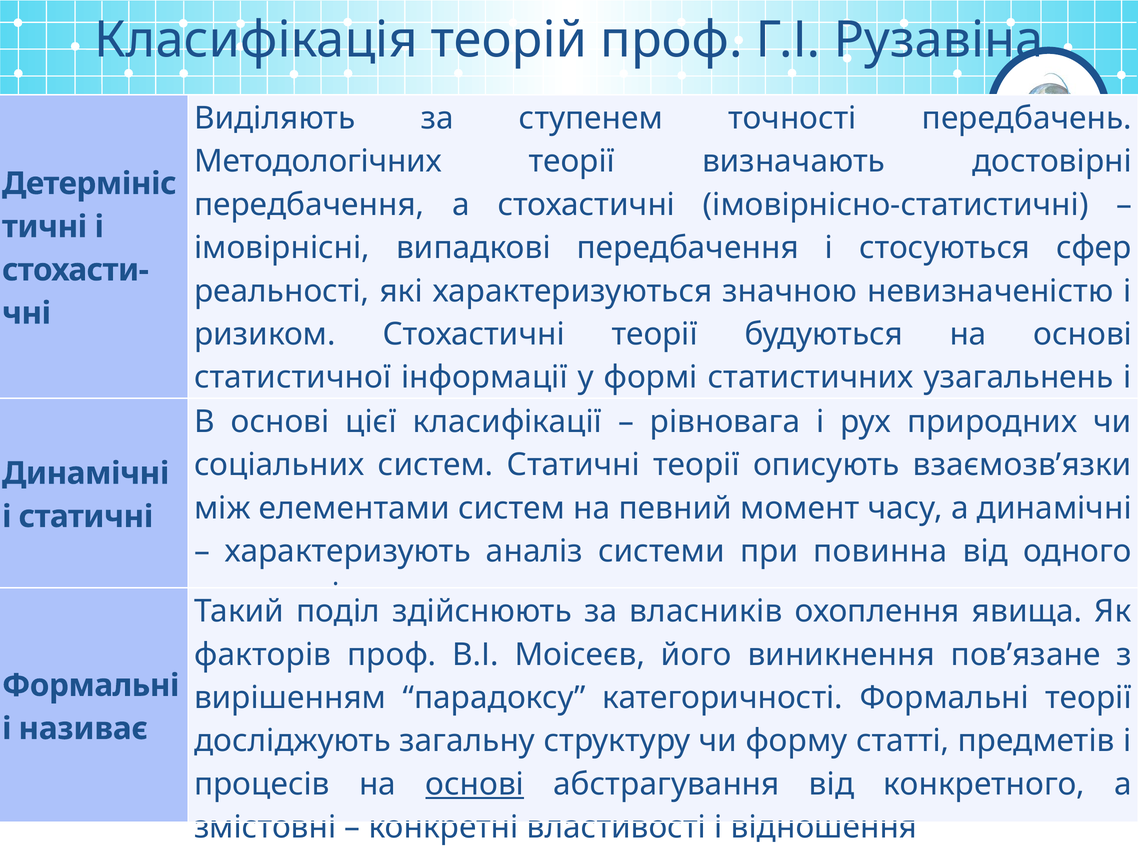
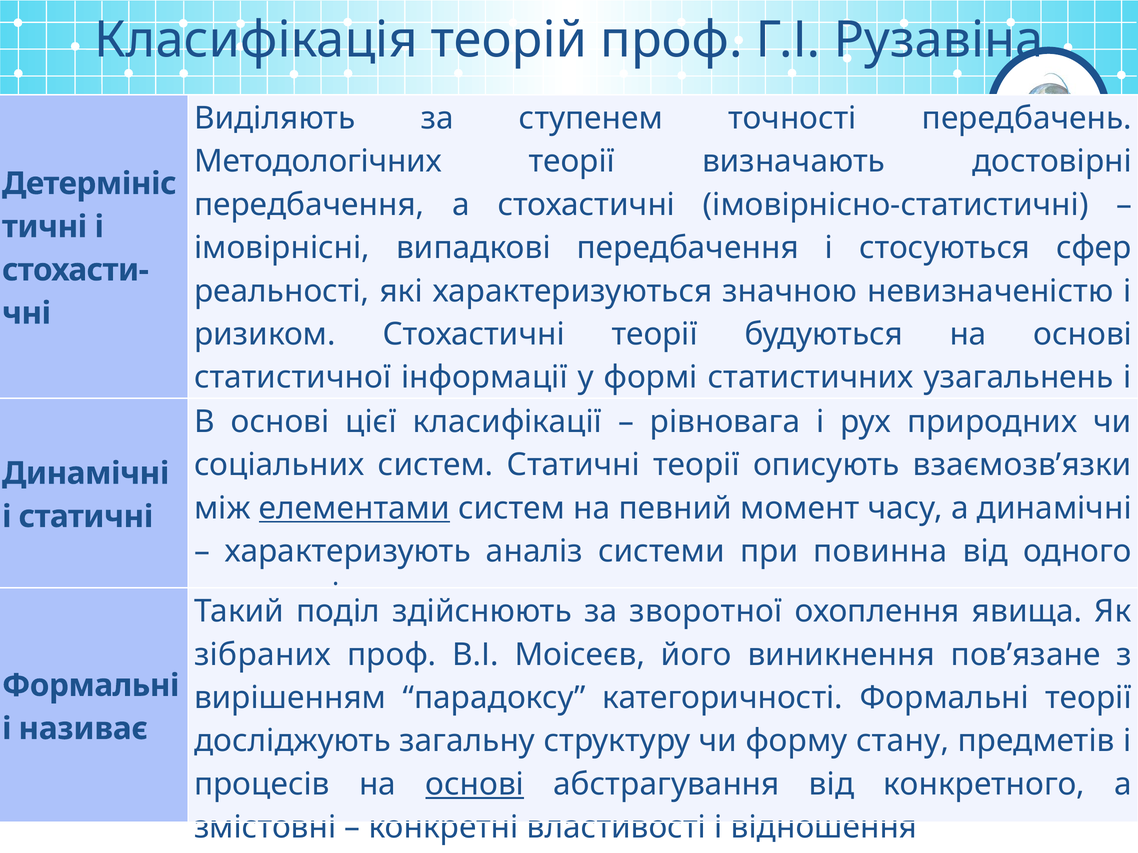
елементами underline: none -> present
власників: власників -> зворотної
факторів: факторів -> зібраних
форму статті: статті -> стану
